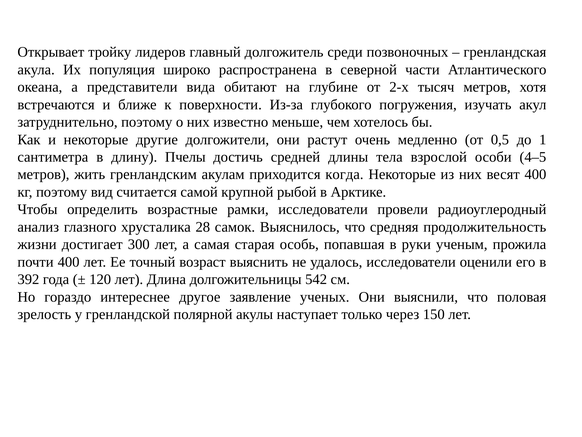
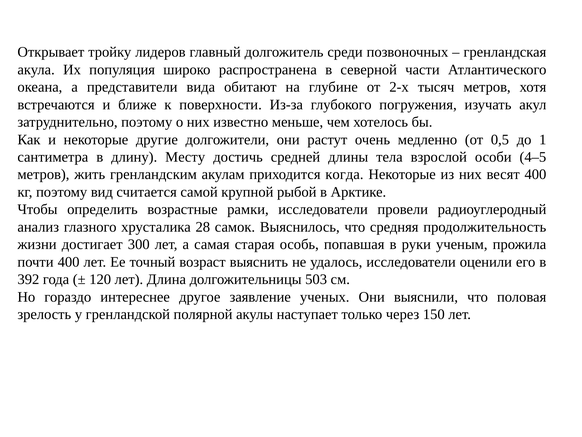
Пчелы: Пчелы -> Месту
542: 542 -> 503
